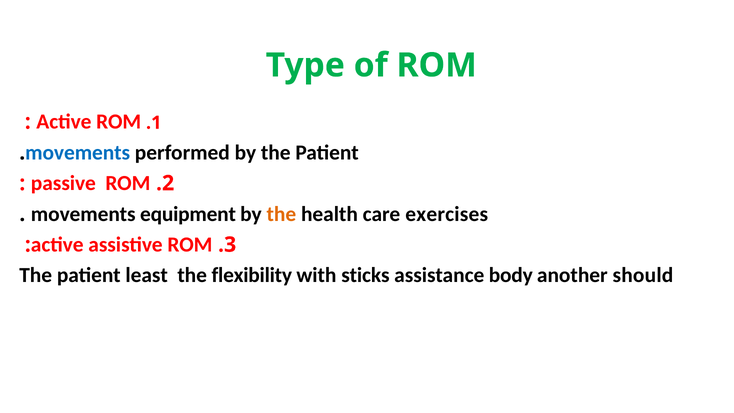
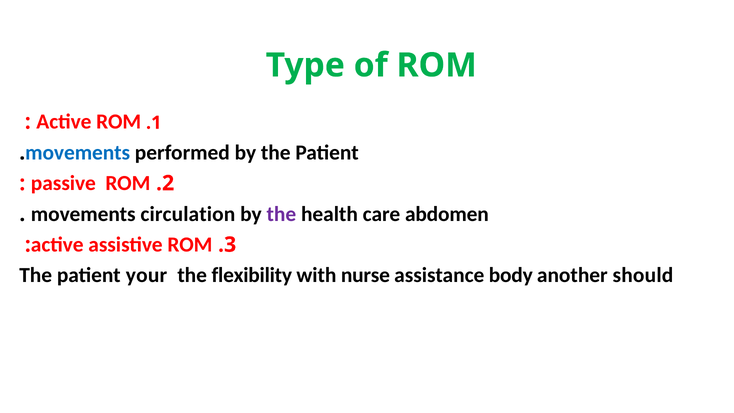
equipment: equipment -> circulation
the at (281, 214) colour: orange -> purple
exercises: exercises -> abdomen
least: least -> your
sticks: sticks -> nurse
